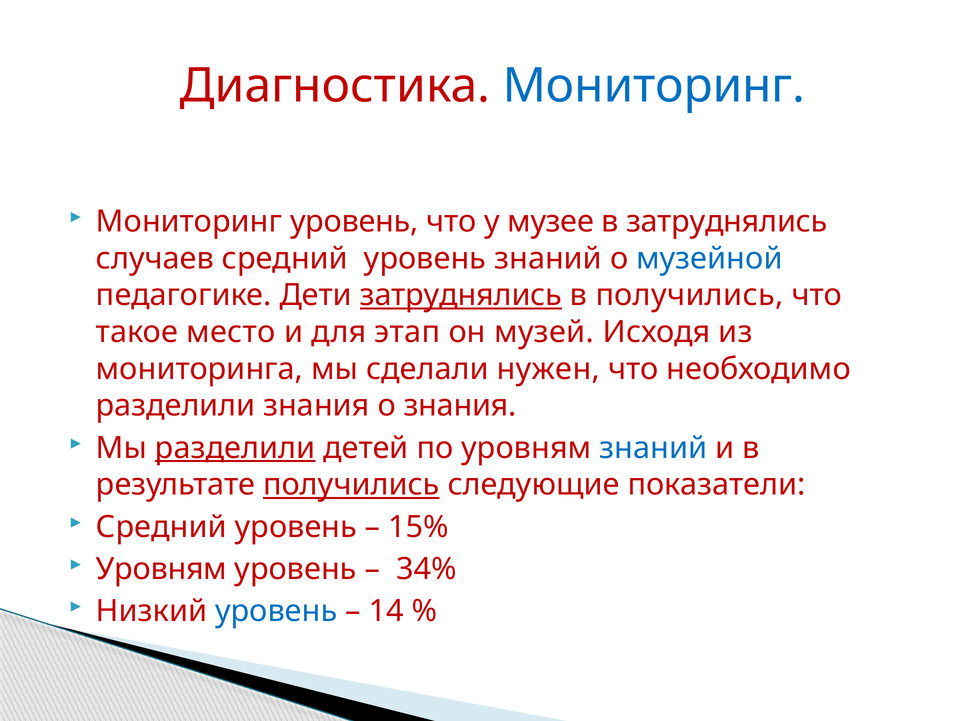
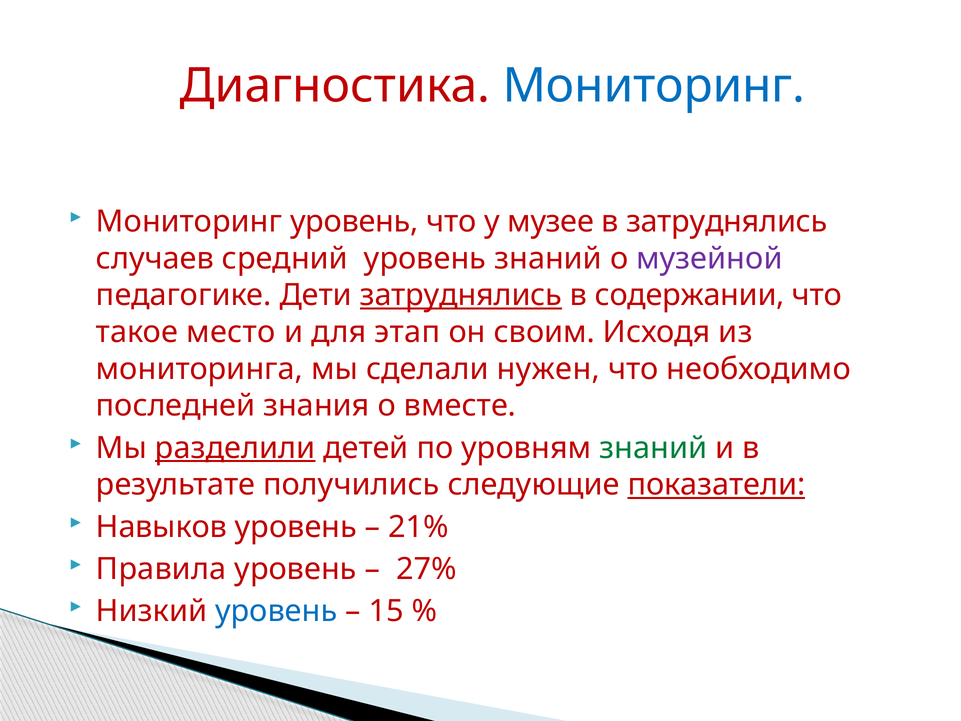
музейной colour: blue -> purple
в получились: получились -> содержании
музей: музей -> своим
разделили at (176, 406): разделили -> последней
о знания: знания -> вместе
знаний at (653, 448) colour: blue -> green
получились at (351, 485) underline: present -> none
показатели underline: none -> present
Средний at (161, 527): Средний -> Навыков
15%: 15% -> 21%
Уровням at (161, 569): Уровням -> Правила
34%: 34% -> 27%
14: 14 -> 15
